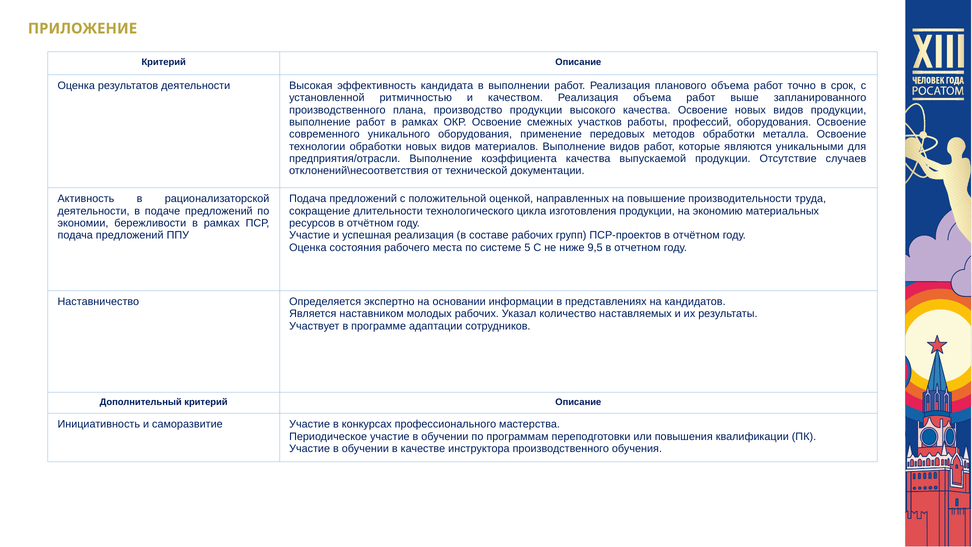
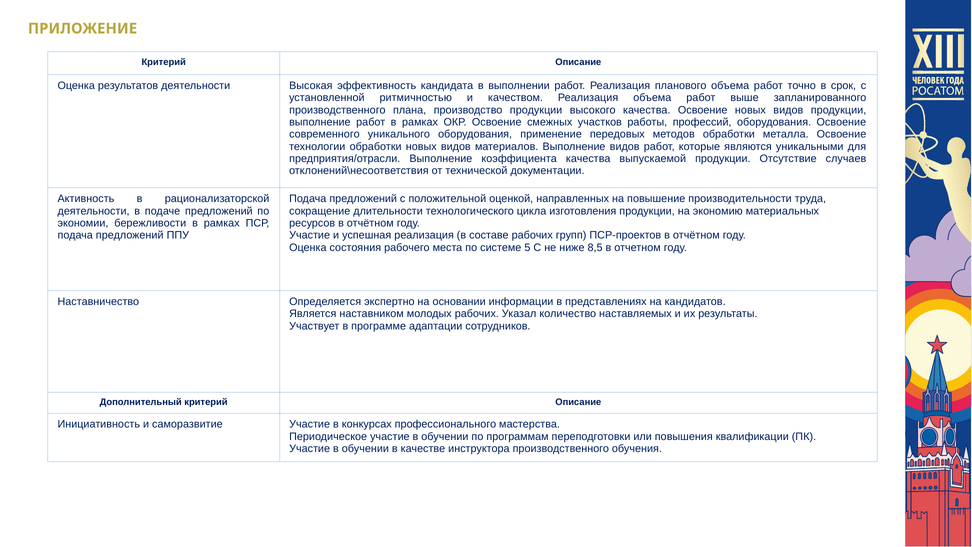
9,5: 9,5 -> 8,5
